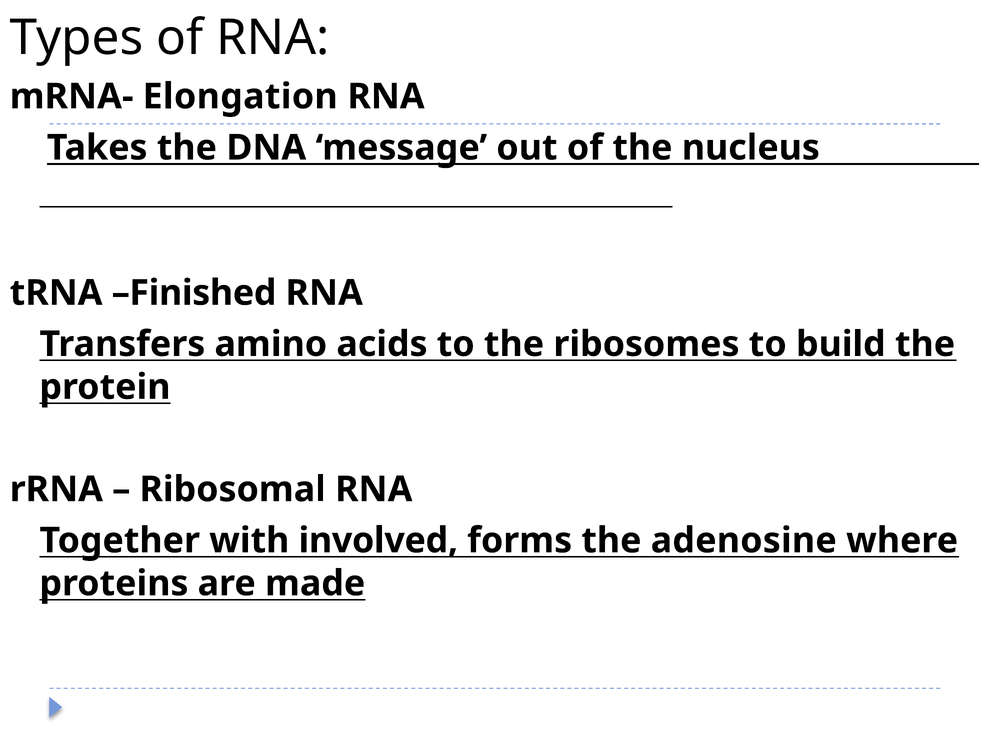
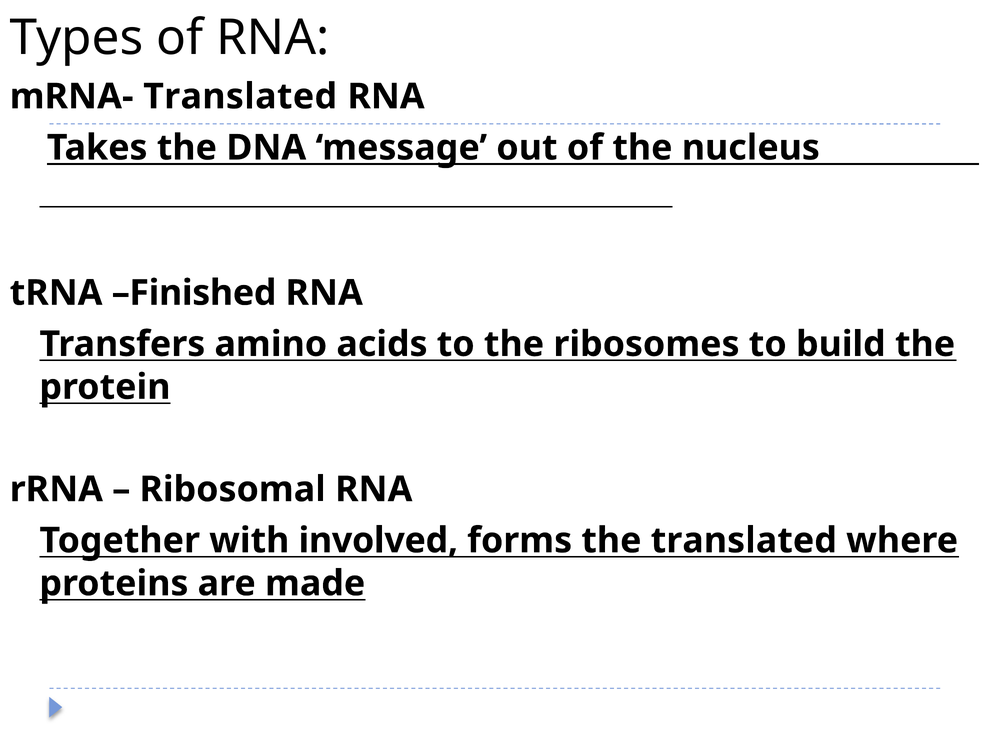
mRNA- Elongation: Elongation -> Translated
the adenosine: adenosine -> translated
